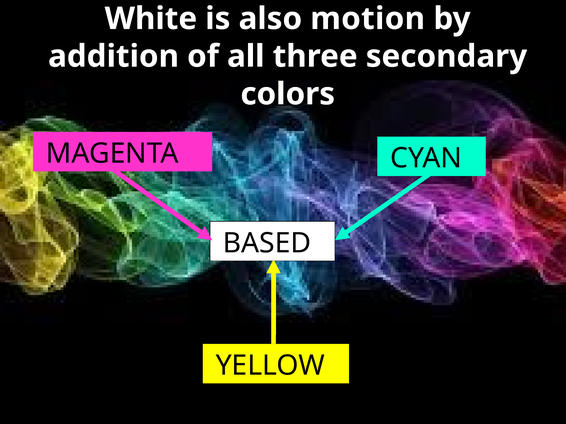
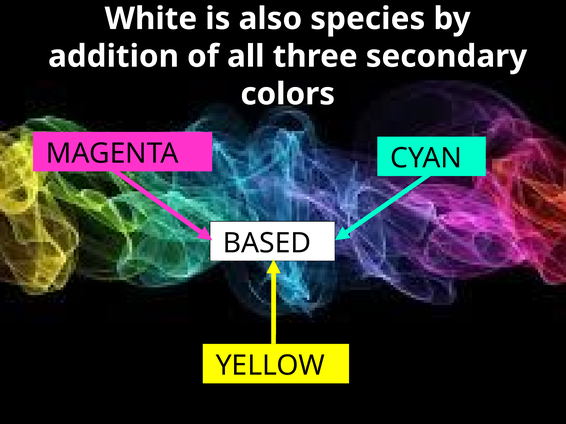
motion: motion -> species
